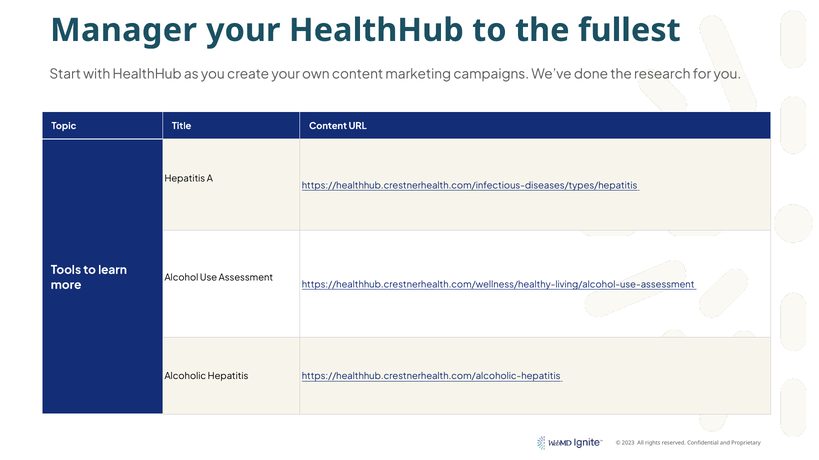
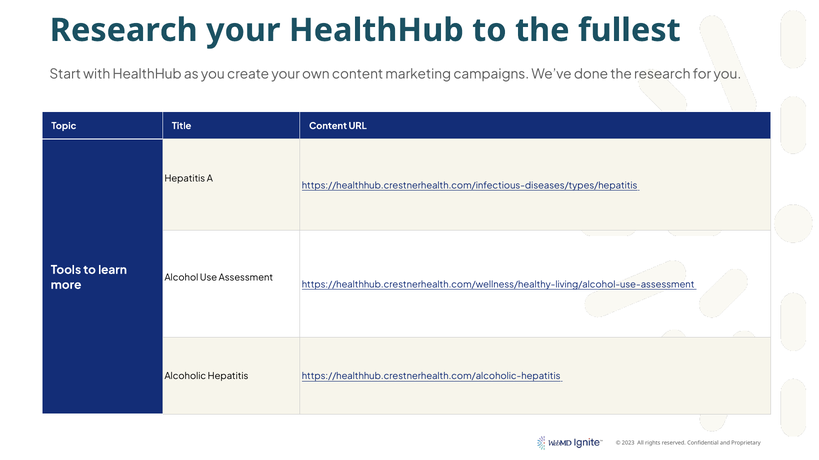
Manager at (124, 30): Manager -> Research
